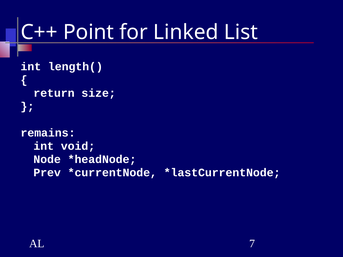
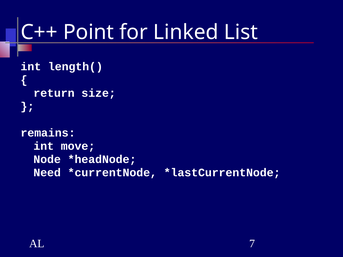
void: void -> move
Prev: Prev -> Need
